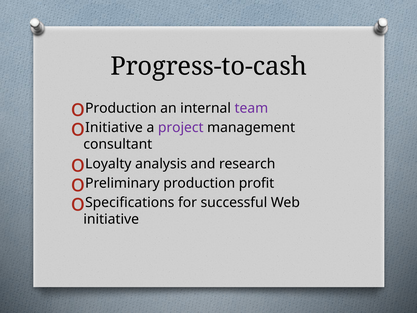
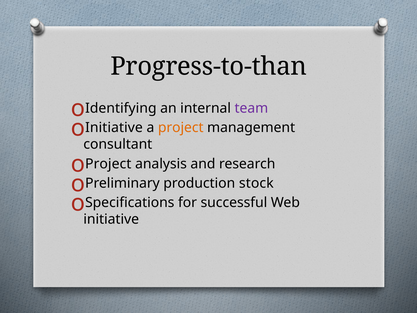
Progress-to-cash: Progress-to-cash -> Progress-to-than
Production at (121, 108): Production -> Identifying
project at (181, 128) colour: purple -> orange
Loyalty at (108, 164): Loyalty -> Project
profit: profit -> stock
